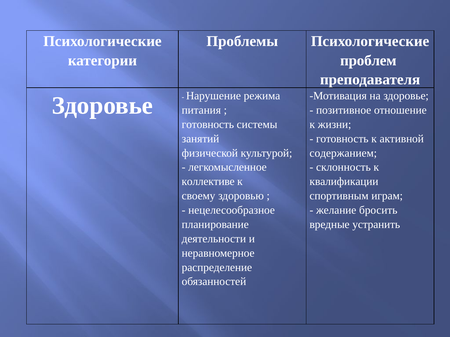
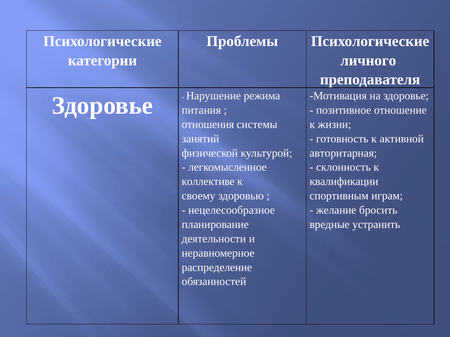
проблем: проблем -> личного
готовность at (208, 125): готовность -> отношения
содержанием: содержанием -> авторитарная
